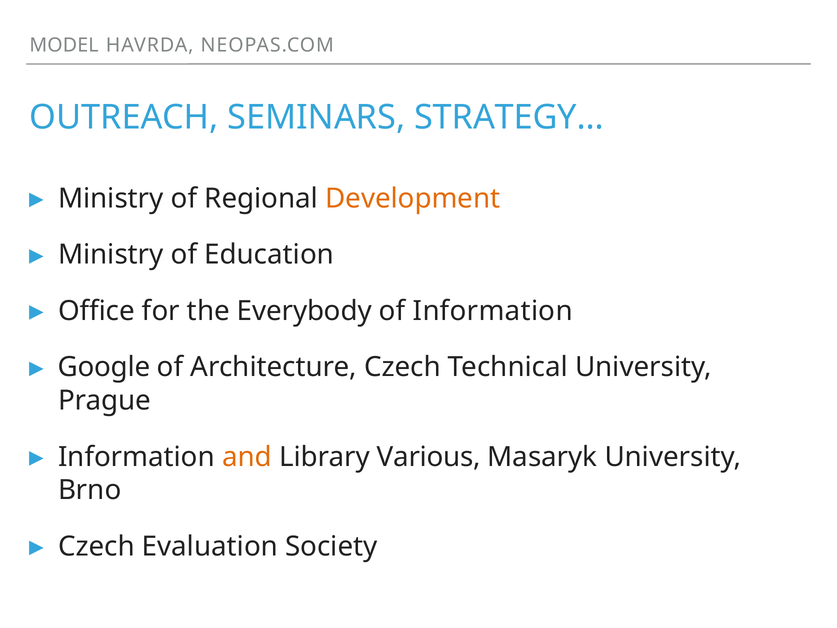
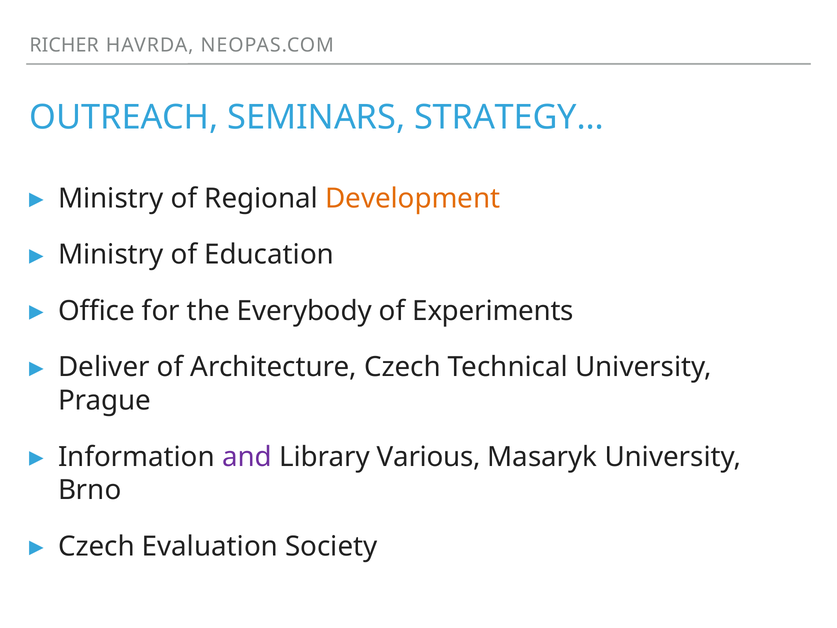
MODEL: MODEL -> RICHER
of Information: Information -> Experiments
Google: Google -> Deliver
and colour: orange -> purple
